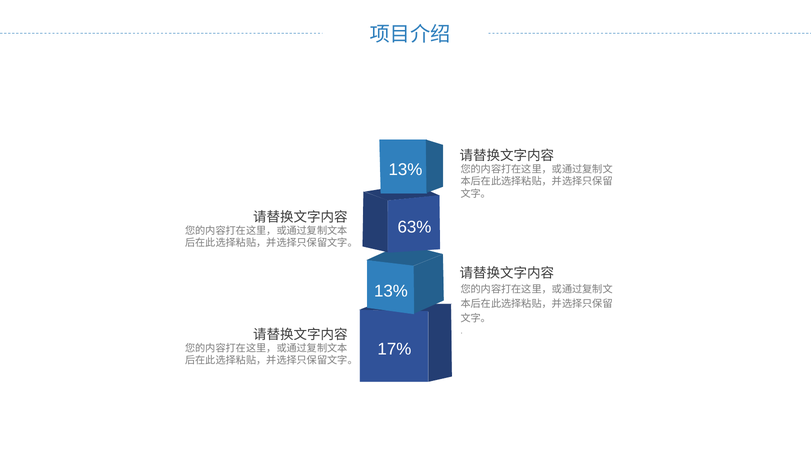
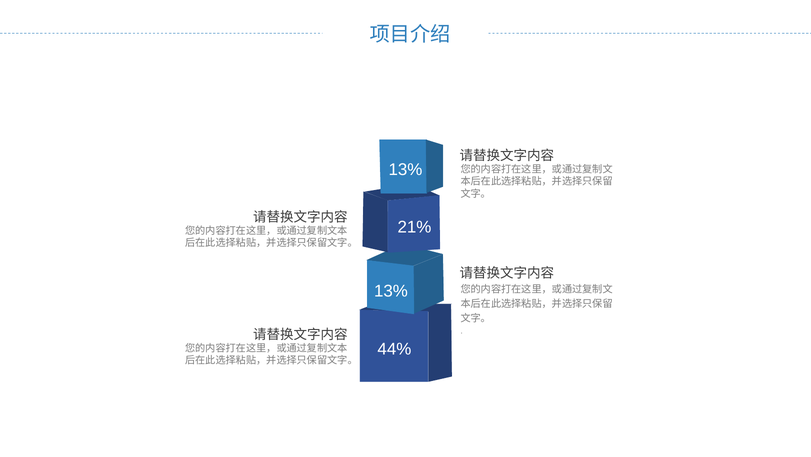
63%: 63% -> 21%
17%: 17% -> 44%
